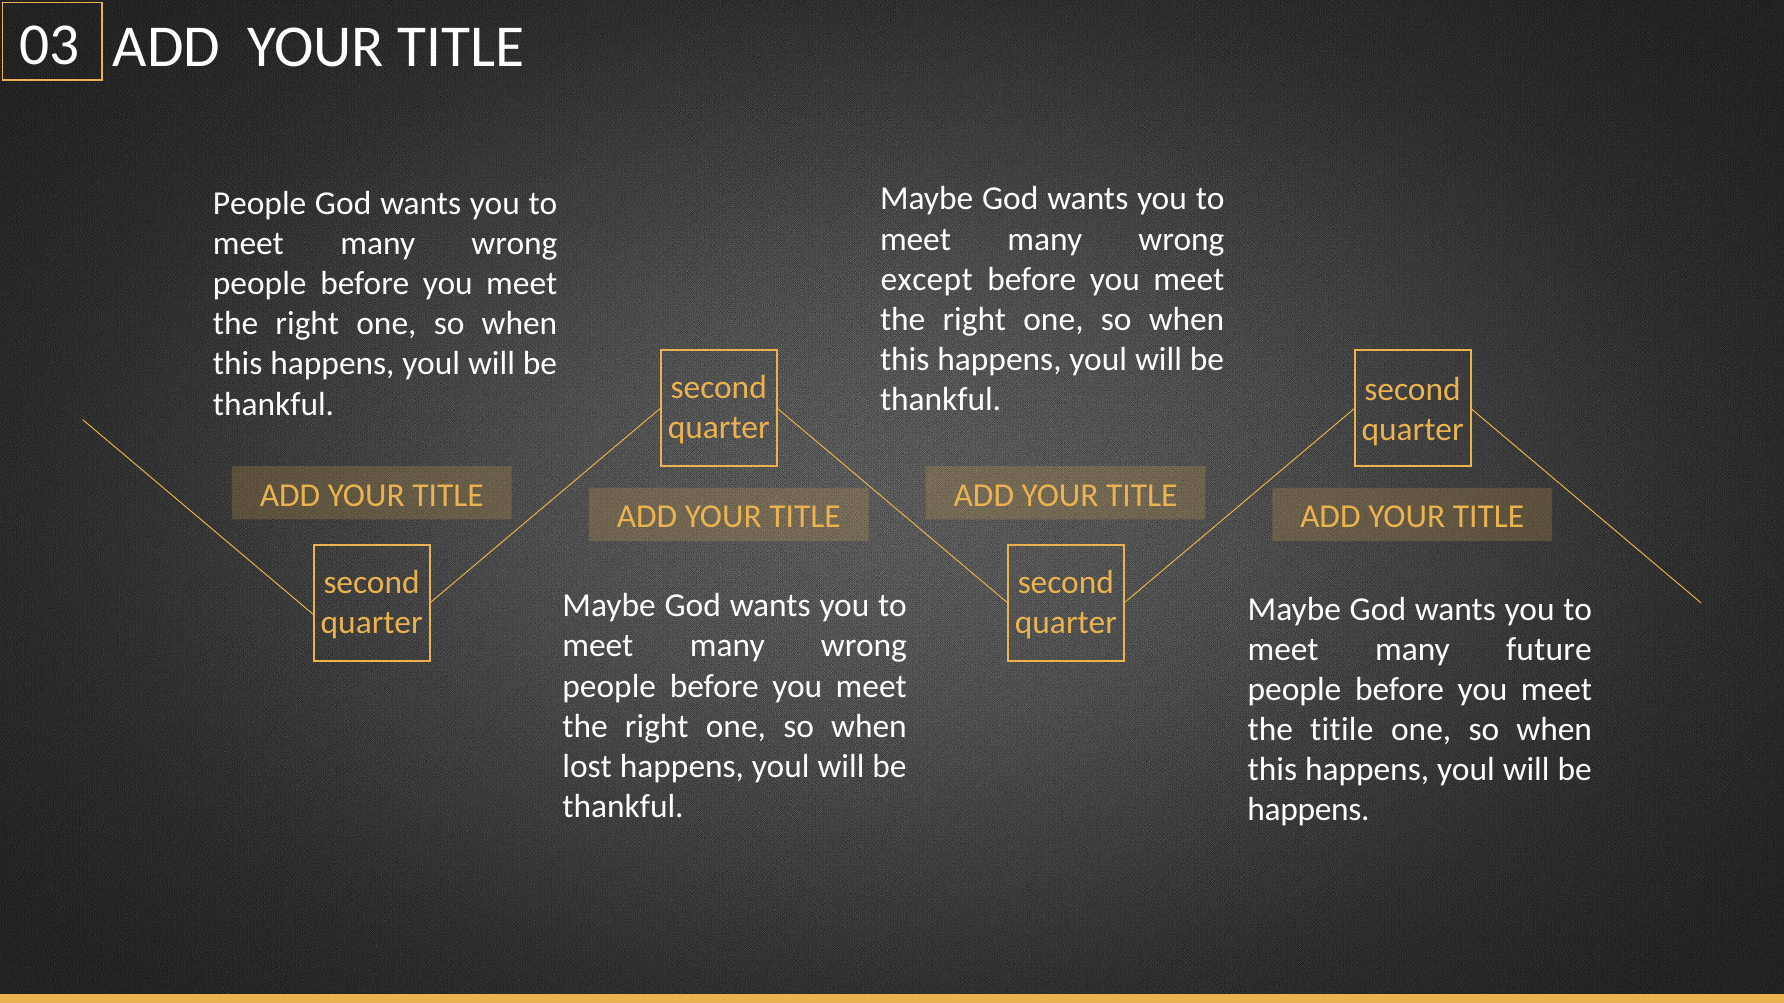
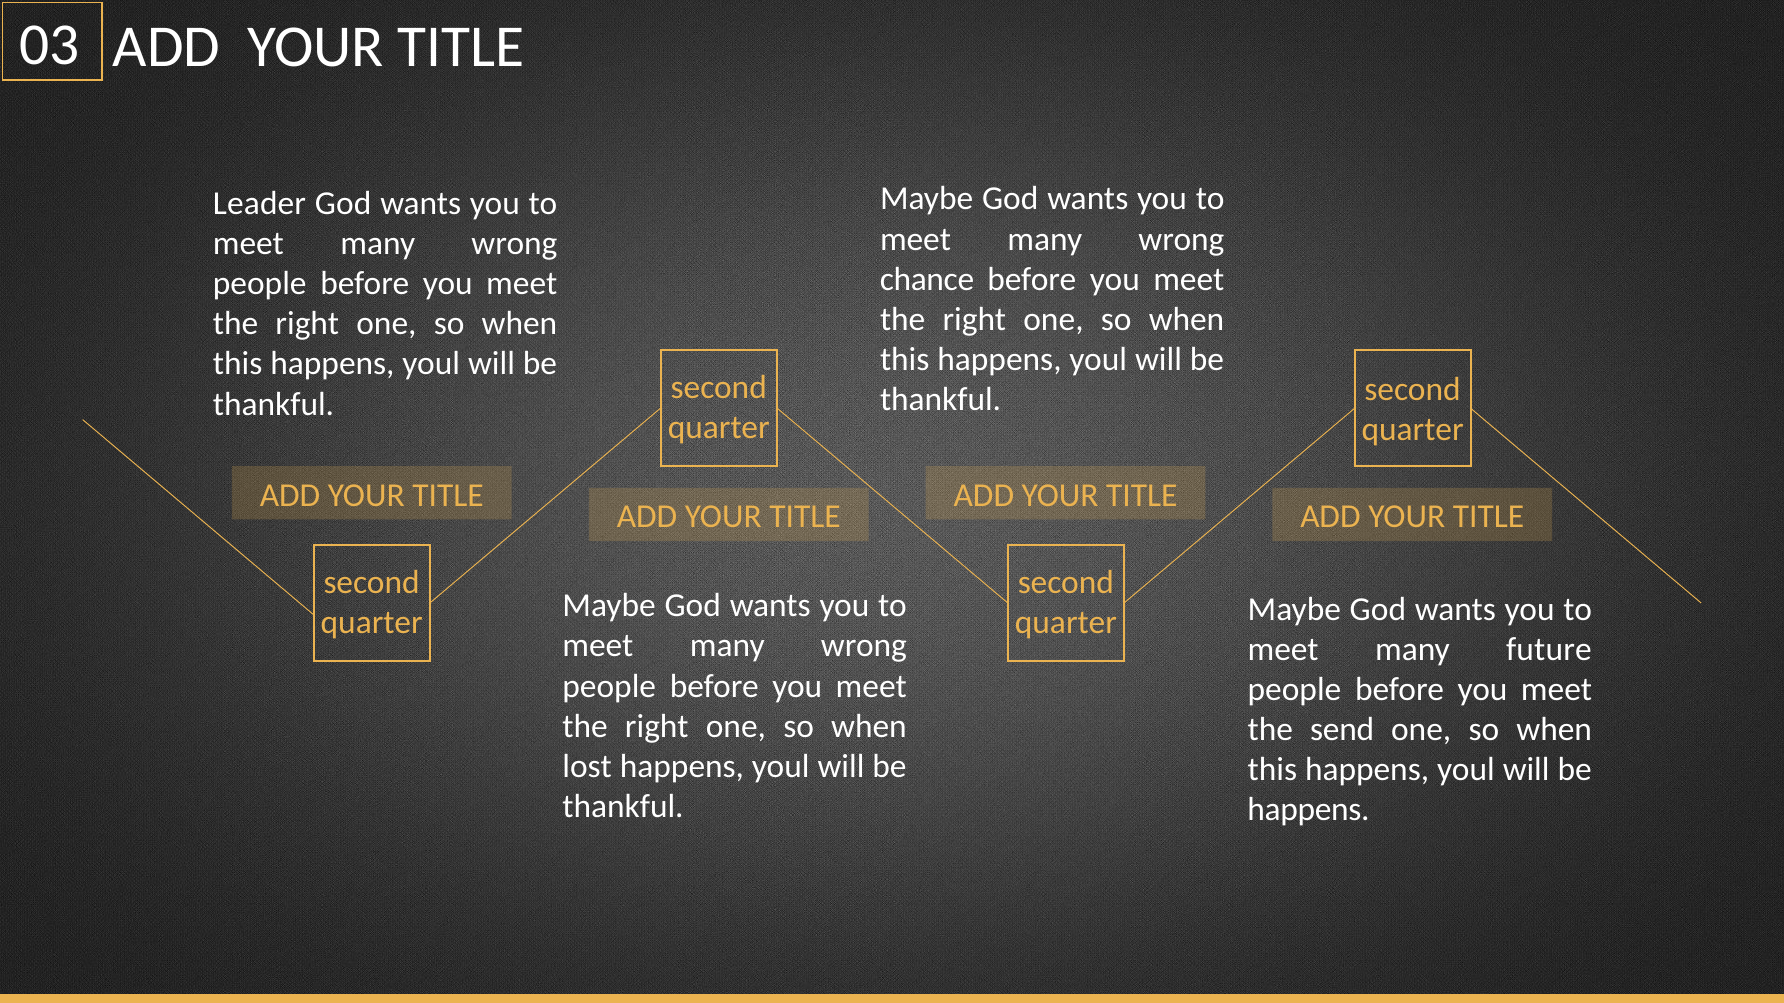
People at (260, 204): People -> Leader
except: except -> chance
titile: titile -> send
